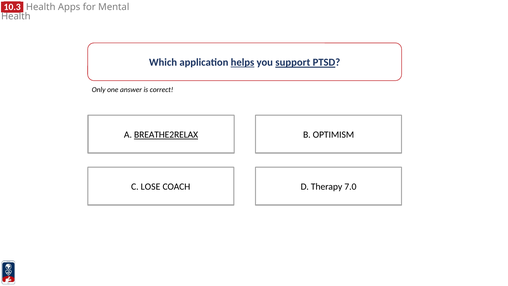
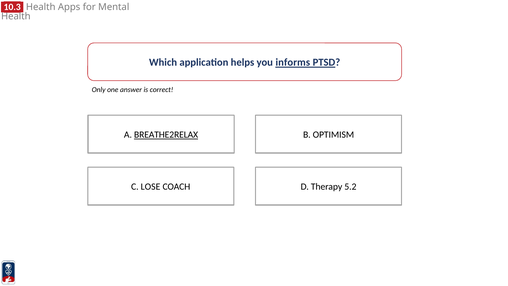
helps underline: present -> none
support: support -> informs
7.0: 7.0 -> 5.2
